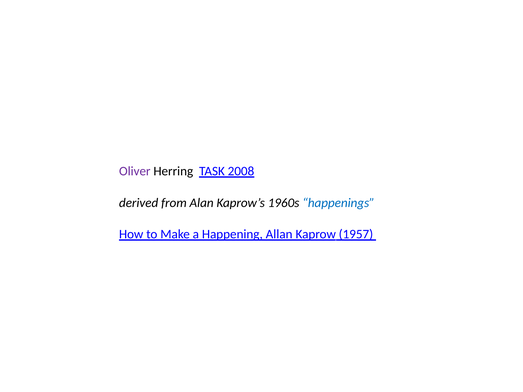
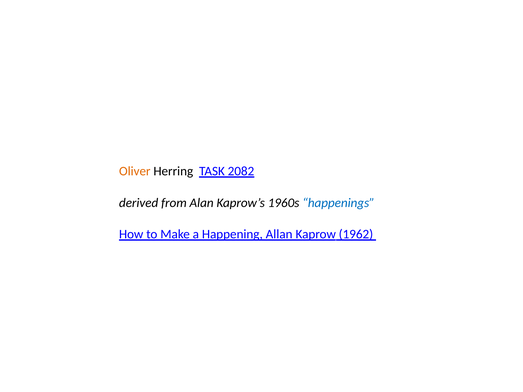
Oliver colour: purple -> orange
2008: 2008 -> 2082
1957: 1957 -> 1962
